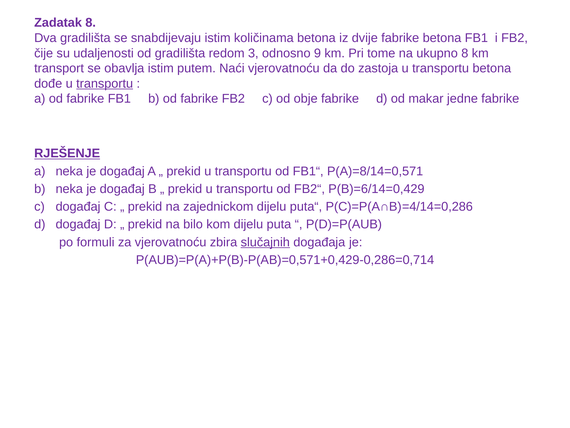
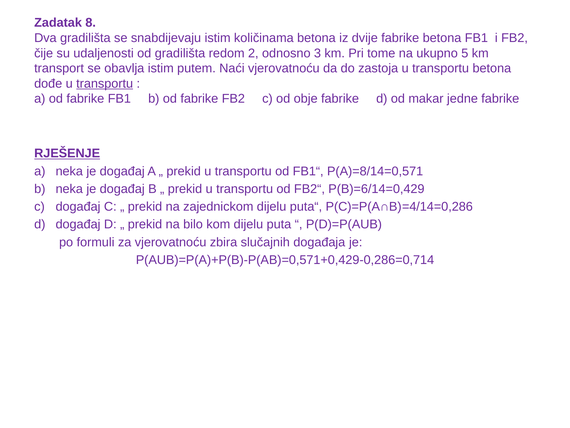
3: 3 -> 2
9: 9 -> 3
ukupno 8: 8 -> 5
slučajnih underline: present -> none
